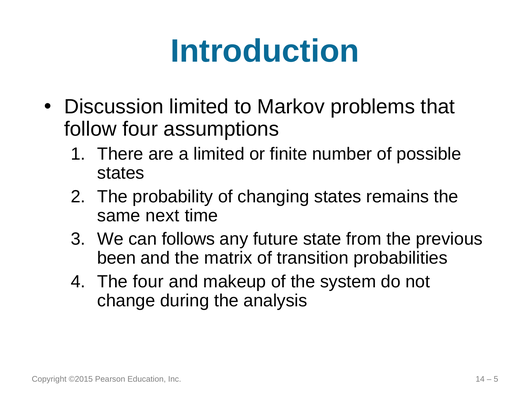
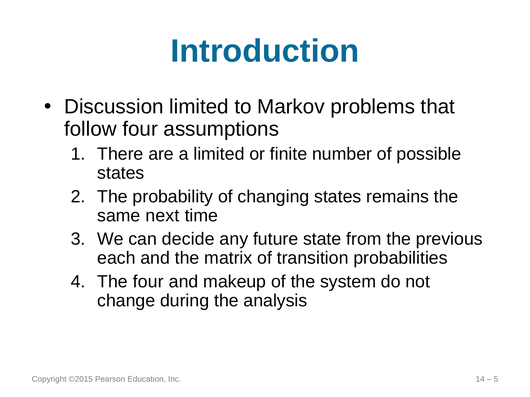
follows: follows -> decide
been: been -> each
